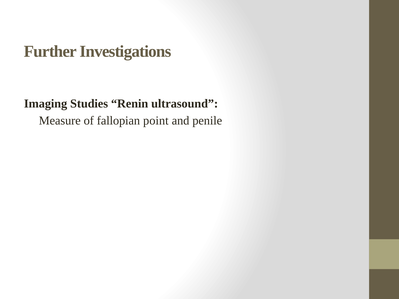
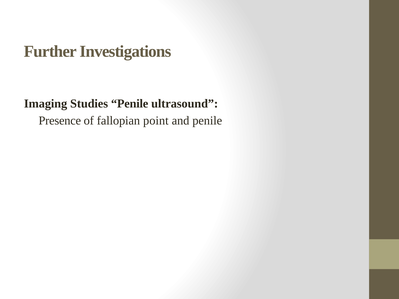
Studies Renin: Renin -> Penile
Measure: Measure -> Presence
